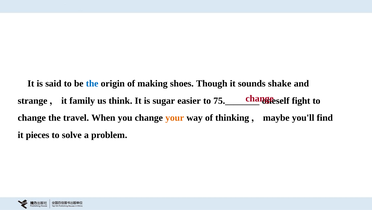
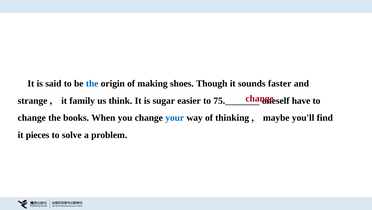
shake: shake -> faster
fight: fight -> have
travel: travel -> books
your colour: orange -> blue
